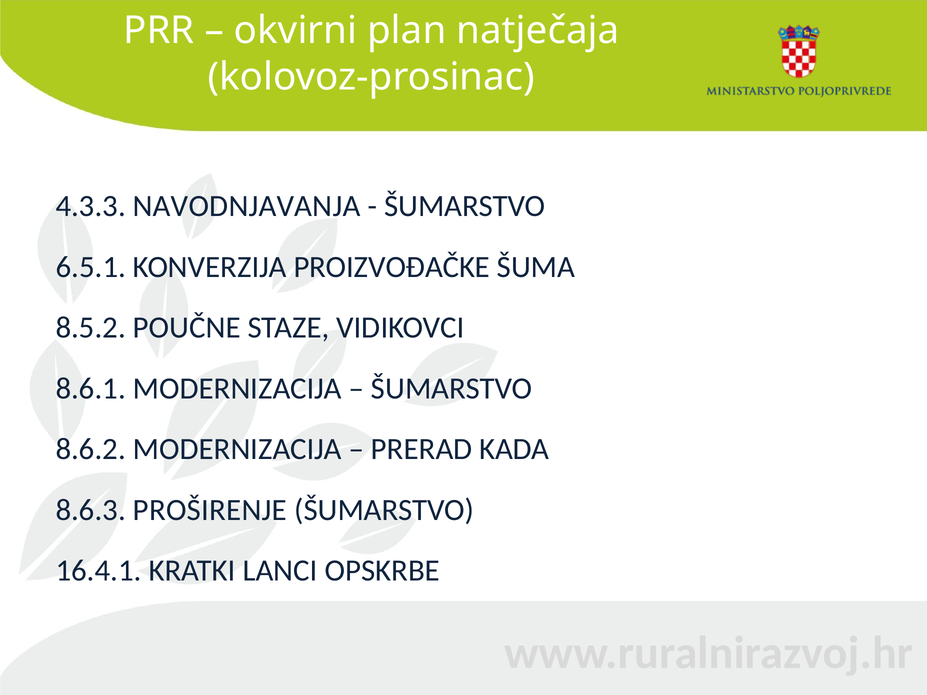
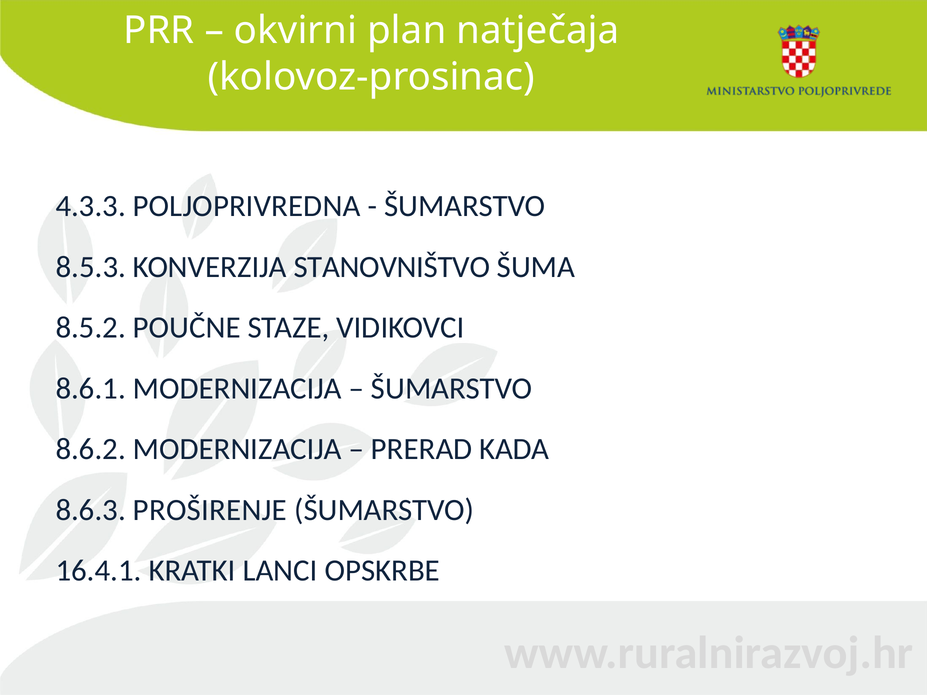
NAVODNJAVANJA: NAVODNJAVANJA -> POLJOPRIVREDNA
6.5.1: 6.5.1 -> 8.5.3
PROIZVOĐAČKE: PROIZVOĐAČKE -> STANOVNIŠTVO
